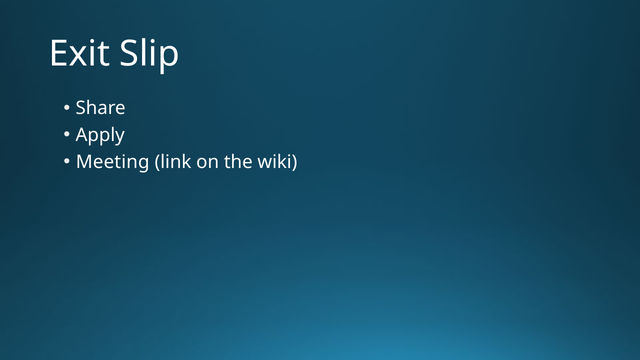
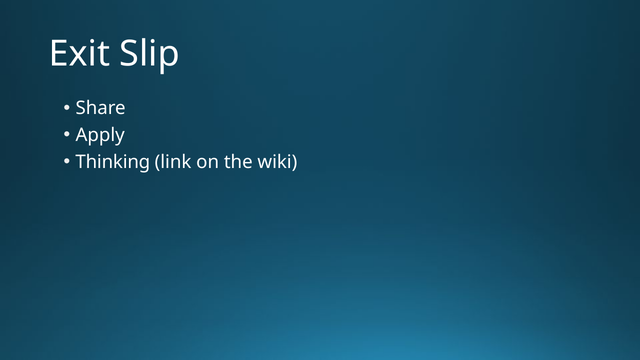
Meeting: Meeting -> Thinking
